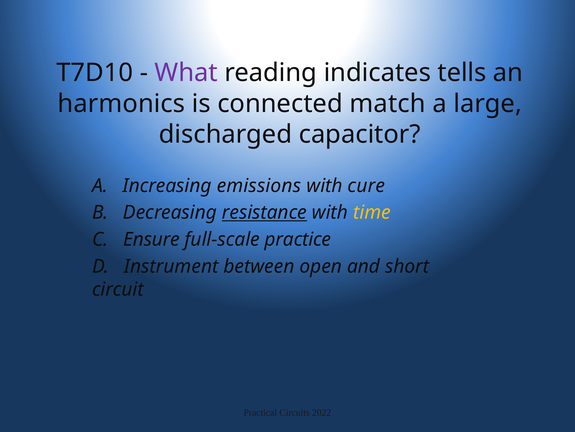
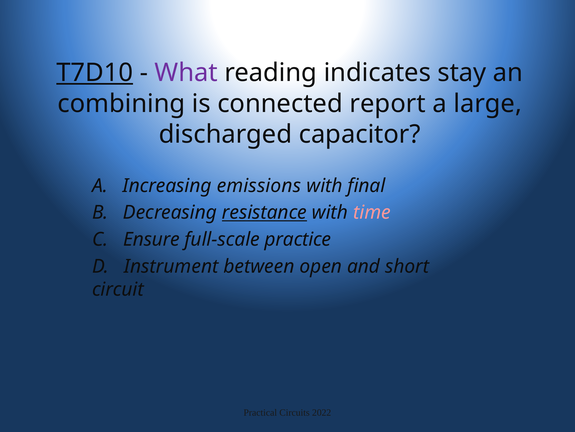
T7D10 underline: none -> present
tells: tells -> stay
harmonics: harmonics -> combining
match: match -> report
cure: cure -> final
time colour: yellow -> pink
